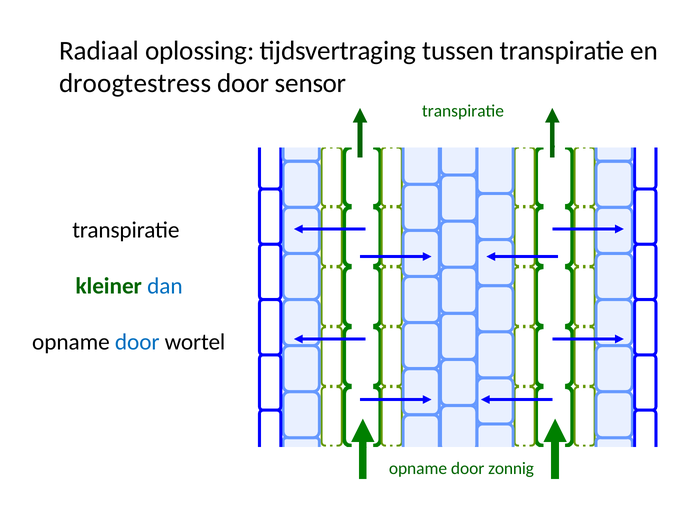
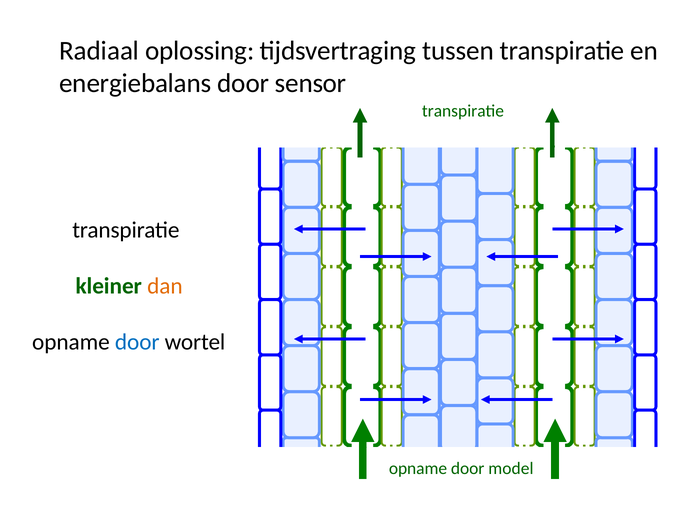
droogtestress: droogtestress -> energiebalans
dan colour: blue -> orange
zonnig: zonnig -> model
